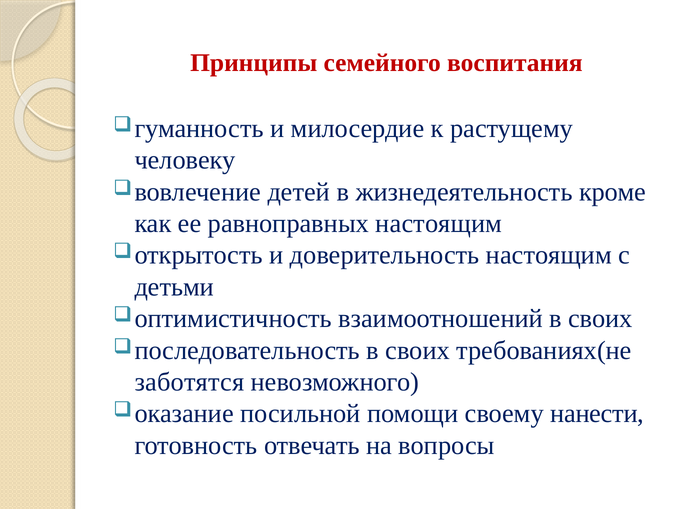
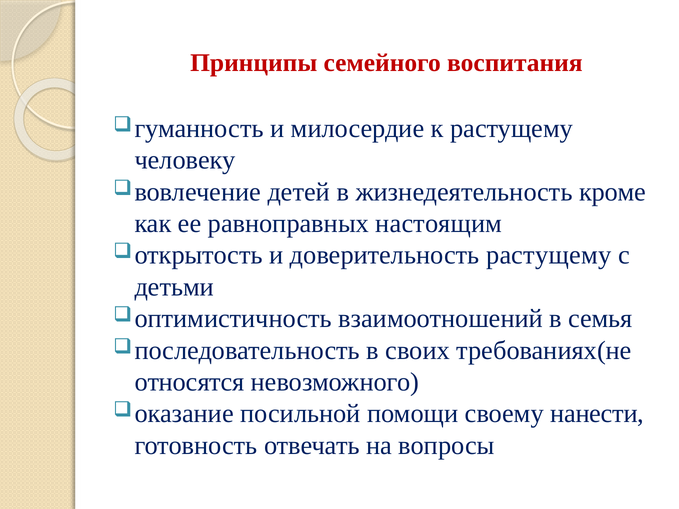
доверительность настоящим: настоящим -> растущему
взаимоотношений в своих: своих -> семья
заботятся: заботятся -> относятся
